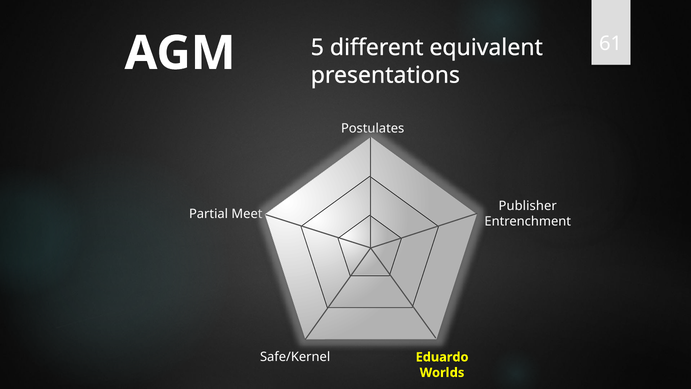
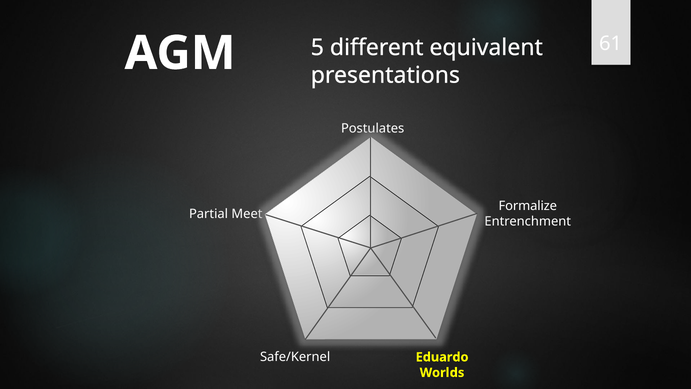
Publisher: Publisher -> Formalize
